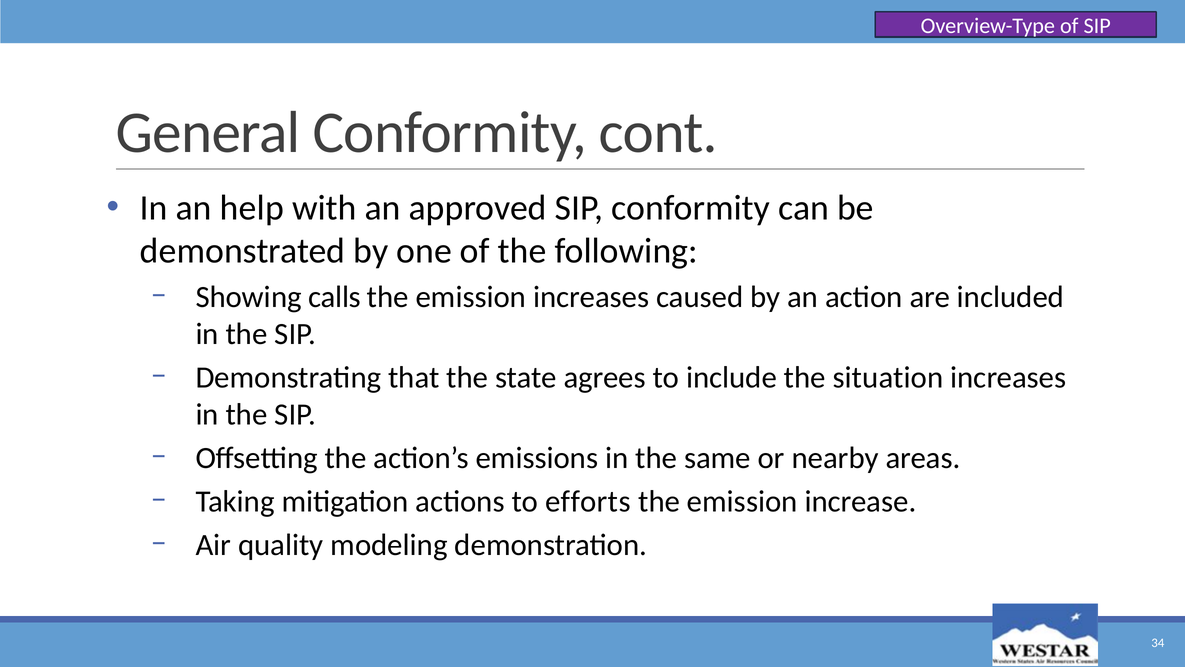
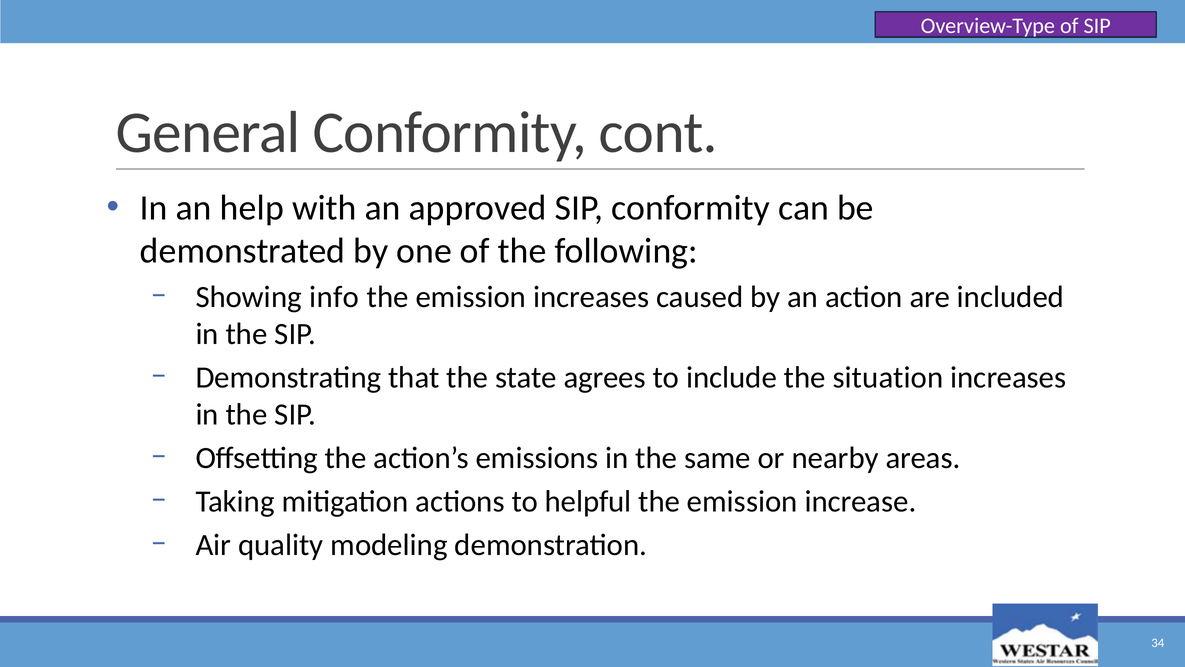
calls: calls -> info
efforts: efforts -> helpful
